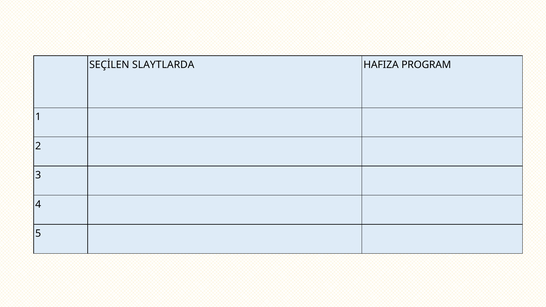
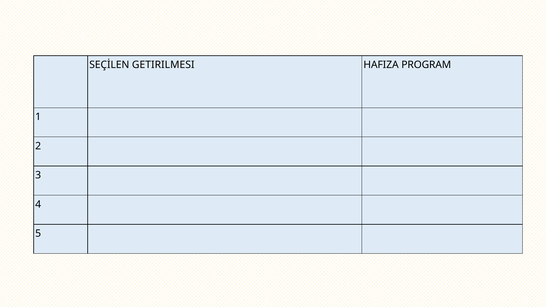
SLAYTLARDA: SLAYTLARDA -> GETIRILMESI
